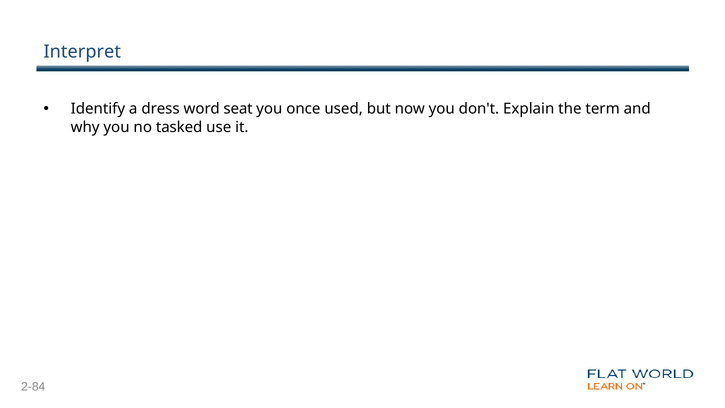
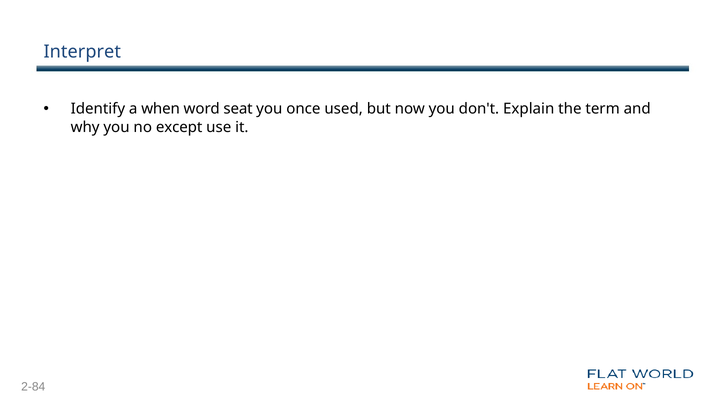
dress: dress -> when
tasked: tasked -> except
